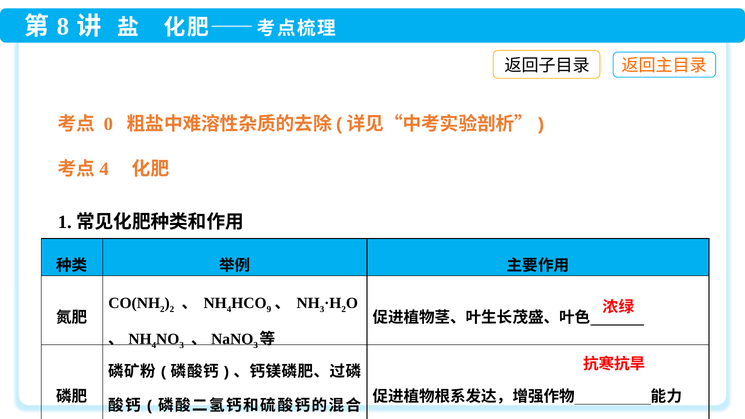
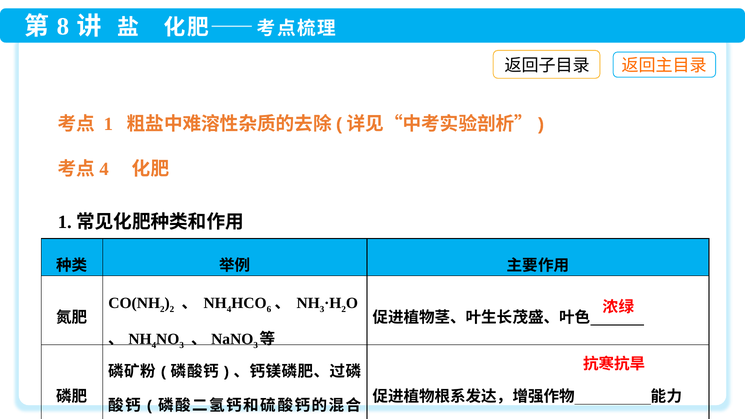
0: 0 -> 1
9: 9 -> 6
